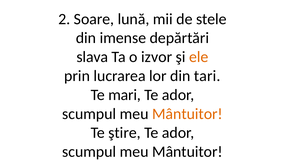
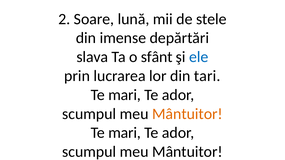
izvor: izvor -> sfânt
ele colour: orange -> blue
ştire at (125, 133): ştire -> mari
